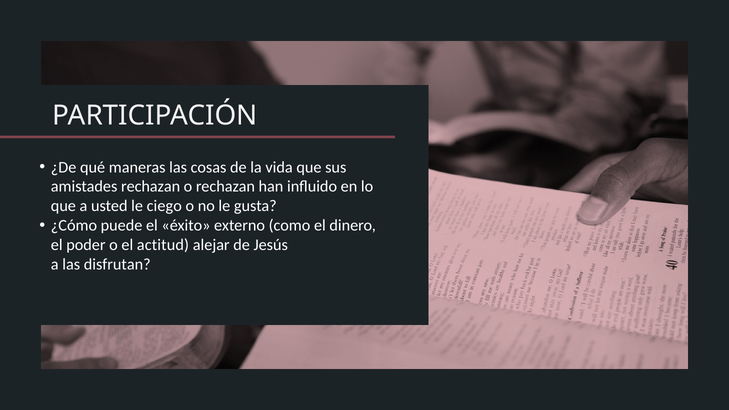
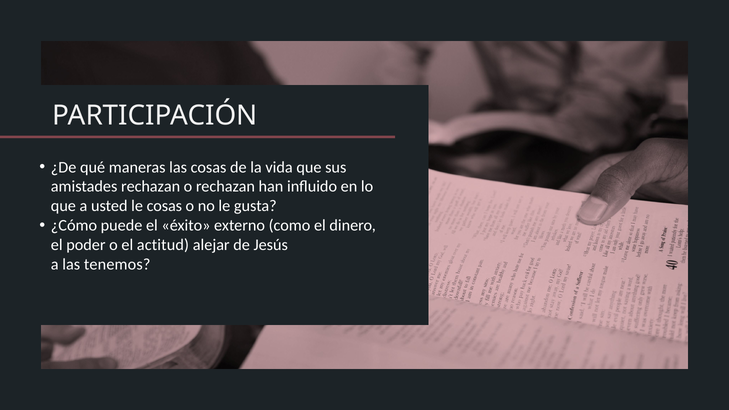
le ciego: ciego -> cosas
disfrutan: disfrutan -> tenemos
